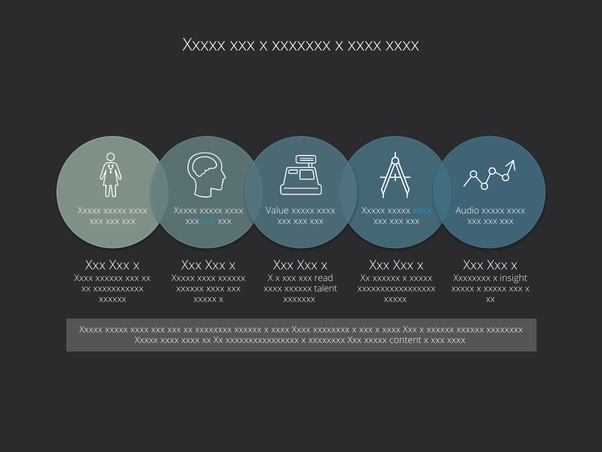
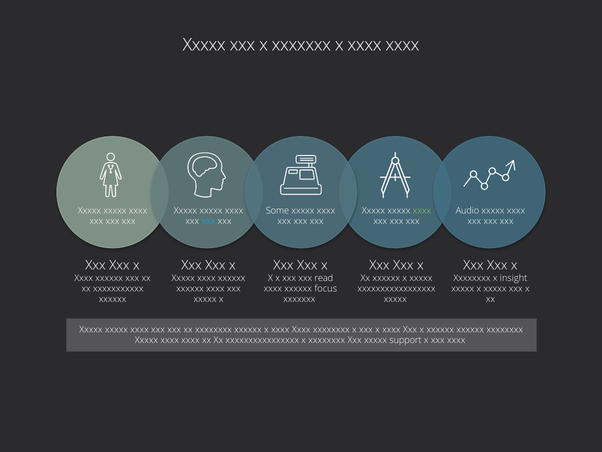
Value: Value -> Some
xxxx at (422, 211) colour: light blue -> light green
talent: talent -> focus
content: content -> support
